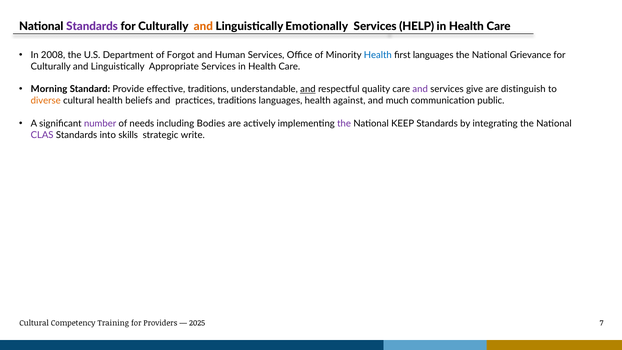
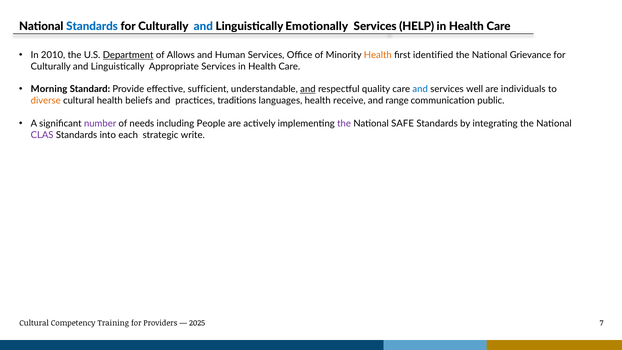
Standards at (92, 26) colour: purple -> blue
and at (203, 26) colour: orange -> blue
2008: 2008 -> 2010
Department underline: none -> present
Forgot: Forgot -> Allows
Health at (378, 55) colour: blue -> orange
first languages: languages -> identified
effective traditions: traditions -> sufficient
and at (420, 89) colour: purple -> blue
give: give -> well
distinguish: distinguish -> individuals
against: against -> receive
much: much -> range
Bodies: Bodies -> People
KEEP: KEEP -> SAFE
skills: skills -> each
